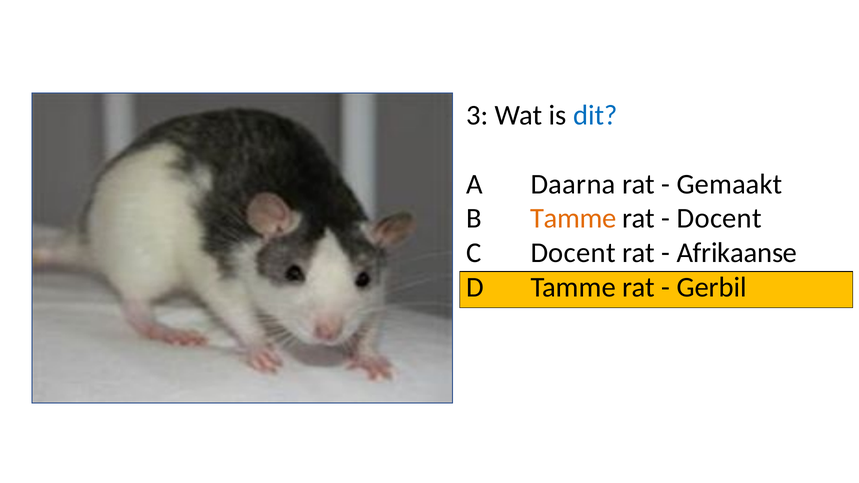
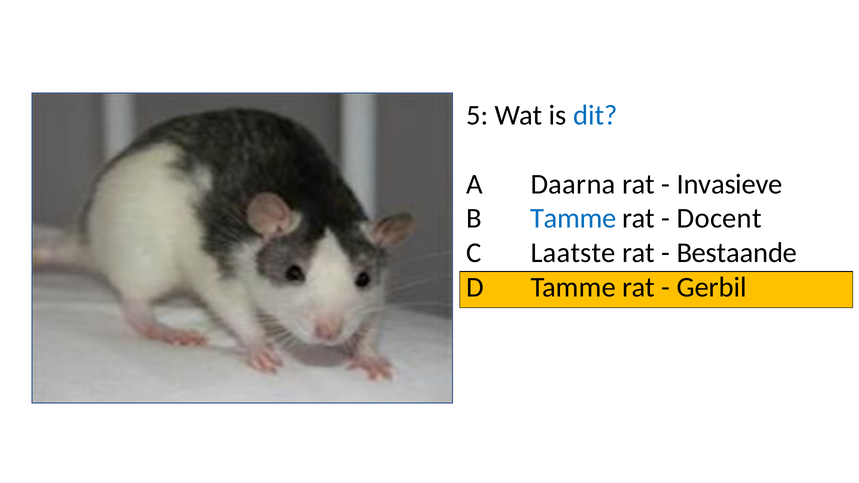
3: 3 -> 5
Gemaakt: Gemaakt -> Invasieve
Tamme at (573, 219) colour: orange -> blue
C Docent: Docent -> Laatste
Afrikaanse: Afrikaanse -> Bestaande
